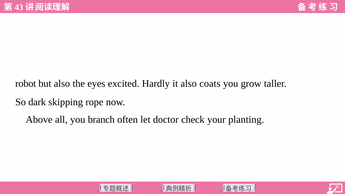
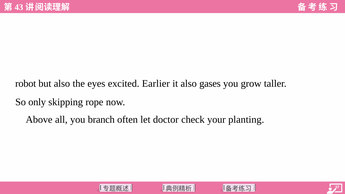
Hardly: Hardly -> Earlier
coats: coats -> gases
dark: dark -> only
